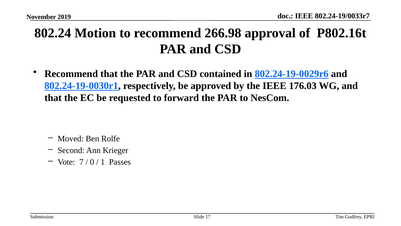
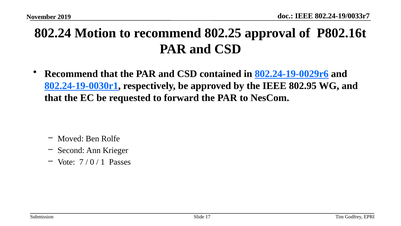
266.98: 266.98 -> 802.25
176.03: 176.03 -> 802.95
